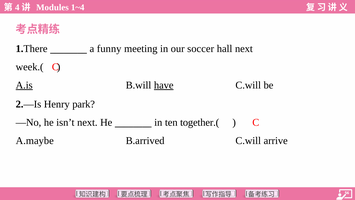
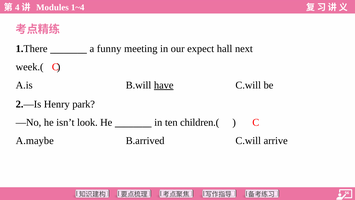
soccer: soccer -> expect
A.is underline: present -> none
isn’t next: next -> look
together.(: together.( -> children.(
